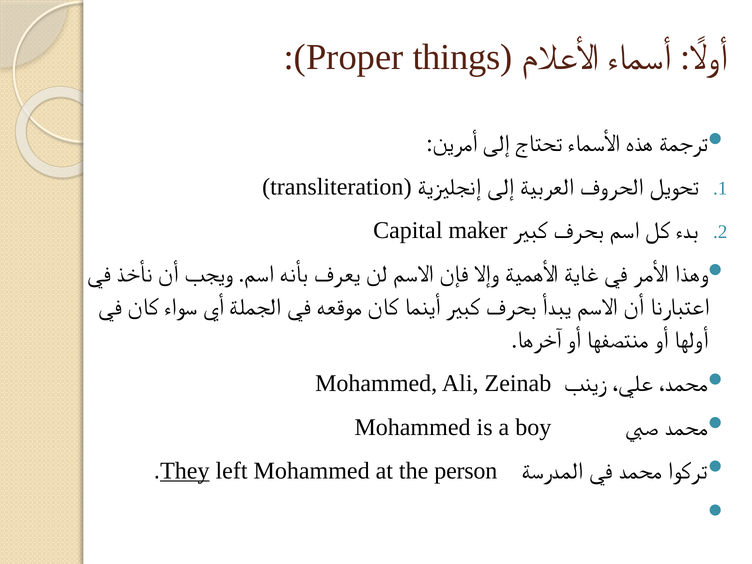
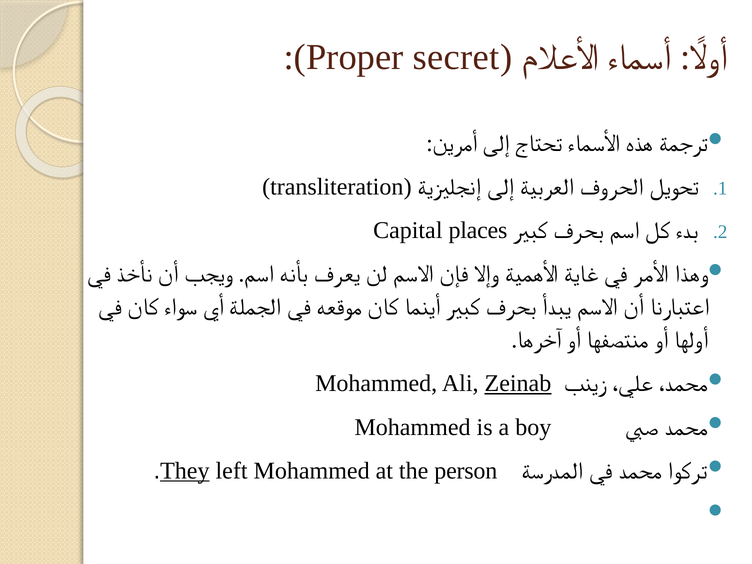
things: things -> secret
maker: maker -> places
Zeinab underline: none -> present
